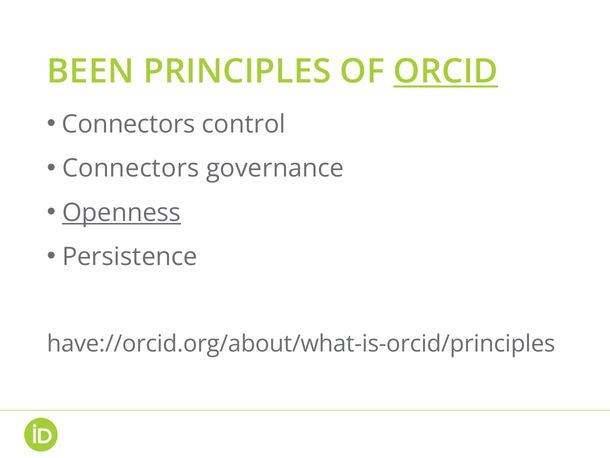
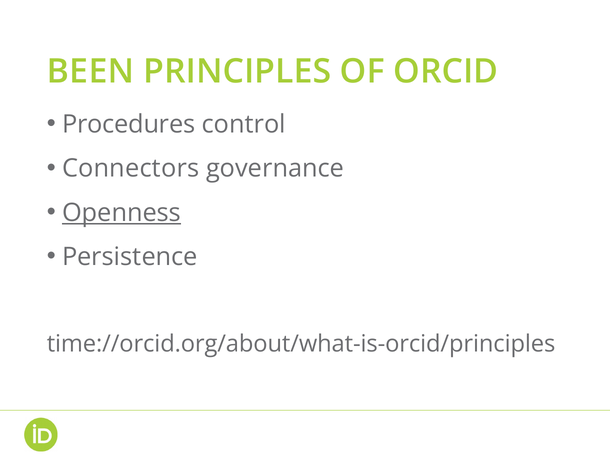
ORCID underline: present -> none
Connectors at (129, 124): Connectors -> Procedures
have://orcid.org/about/what-is-orcid/principles: have://orcid.org/about/what-is-orcid/principles -> time://orcid.org/about/what-is-orcid/principles
